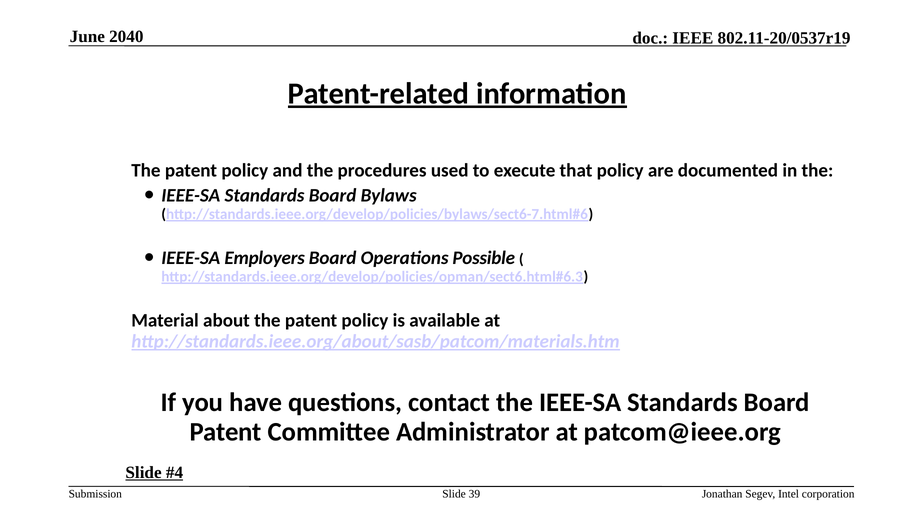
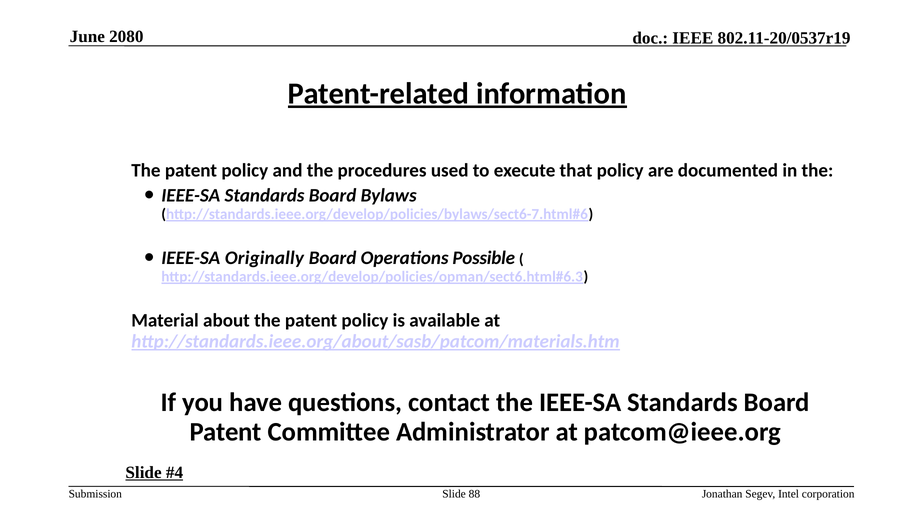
2040: 2040 -> 2080
Employers: Employers -> Originally
39: 39 -> 88
